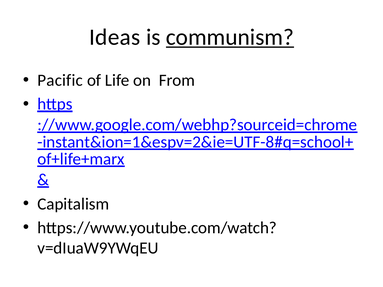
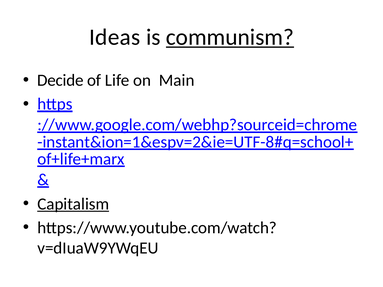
Pacific: Pacific -> Decide
From: From -> Main
Capitalism underline: none -> present
